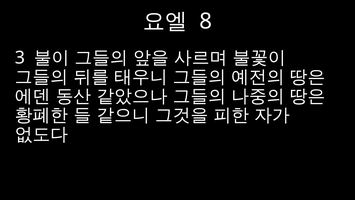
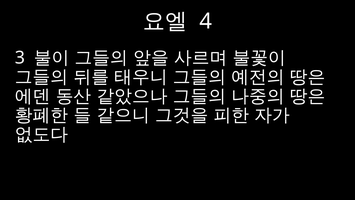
8: 8 -> 4
